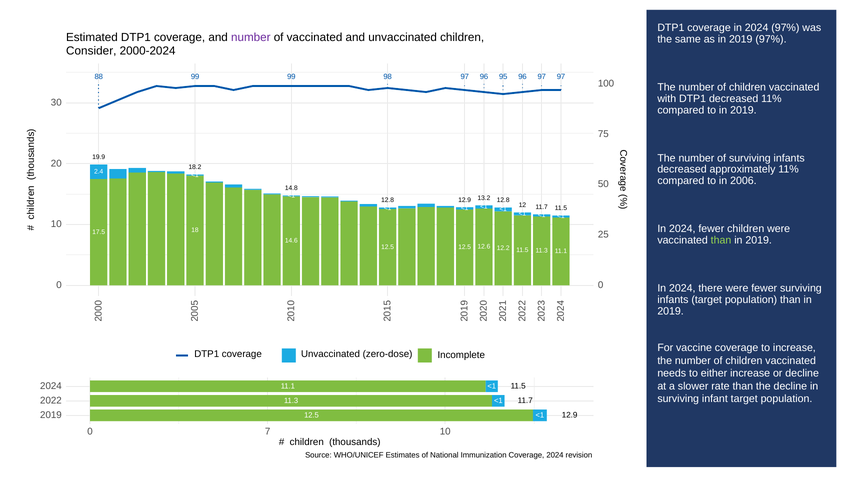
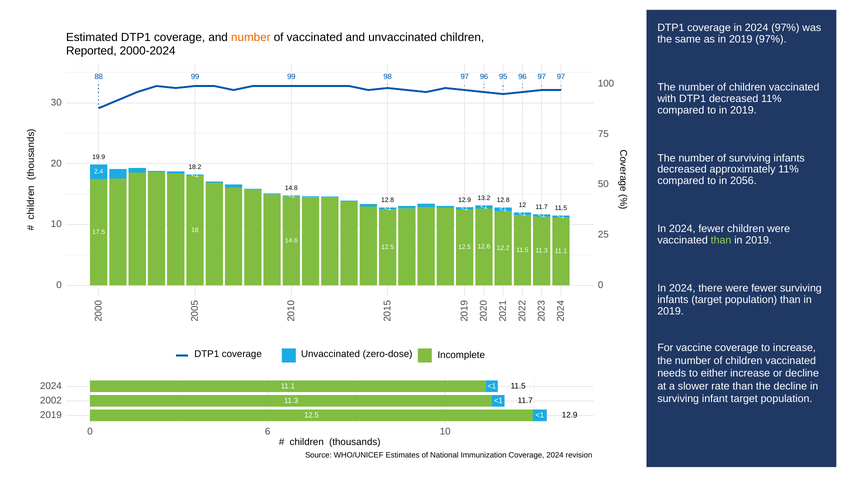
number at (251, 38) colour: purple -> orange
Consider: Consider -> Reported
2006: 2006 -> 2056
2022: 2022 -> 2002
7: 7 -> 6
